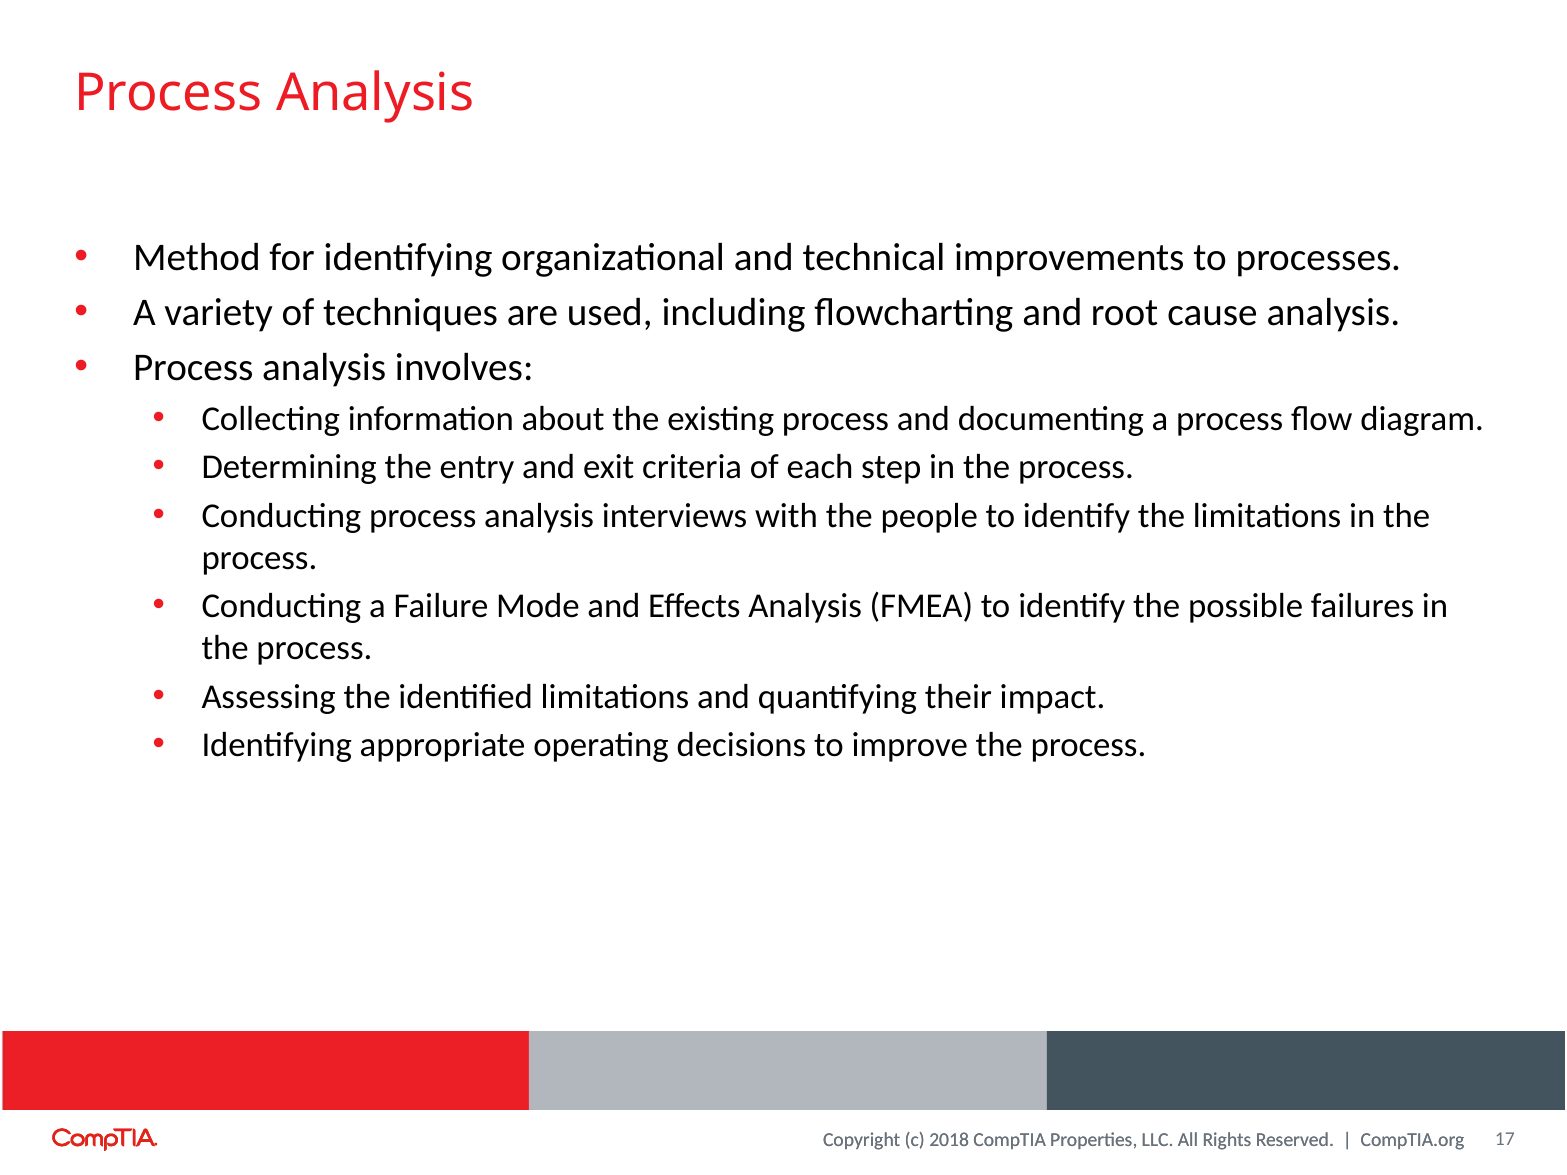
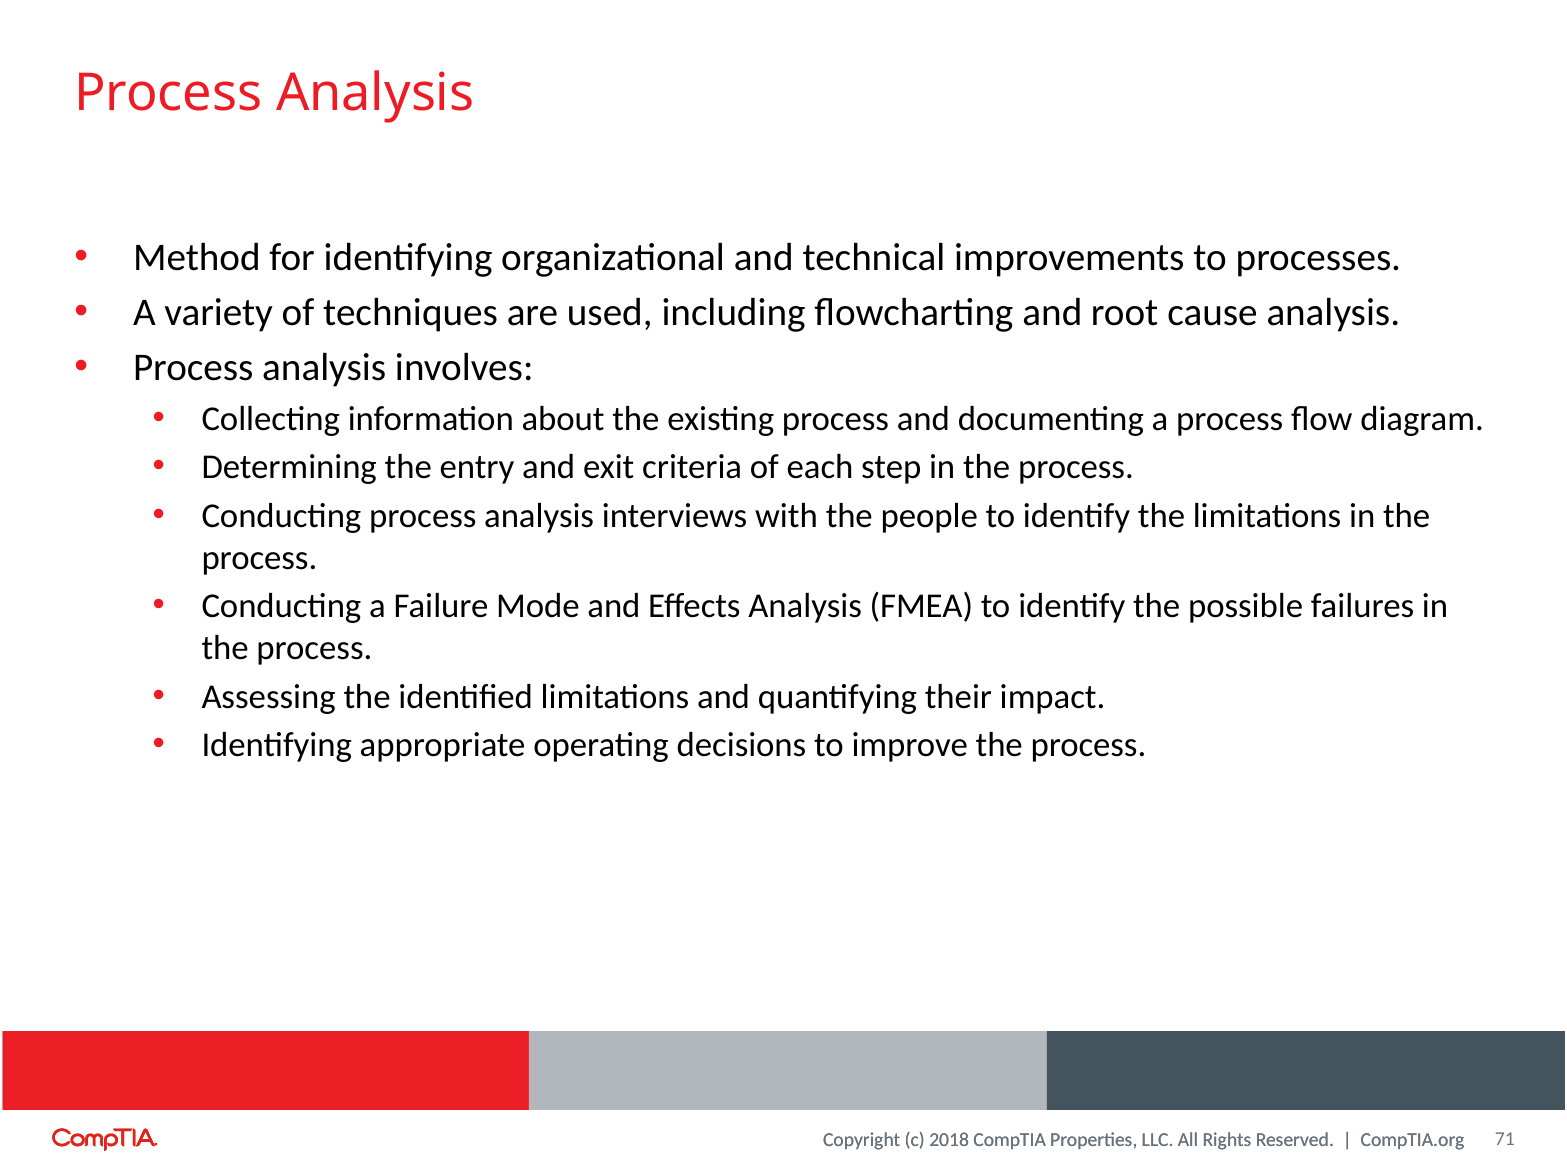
17: 17 -> 71
